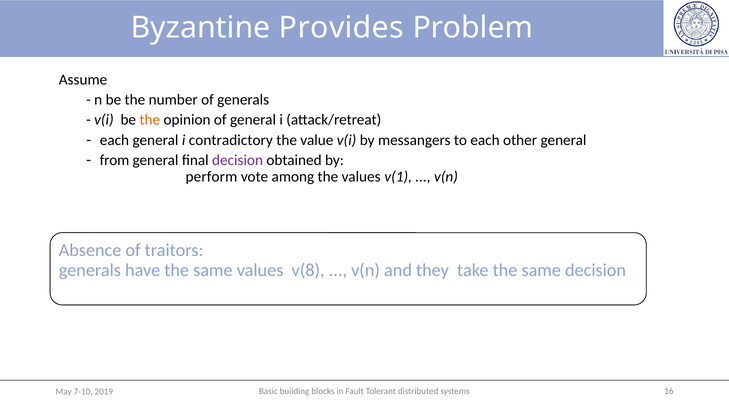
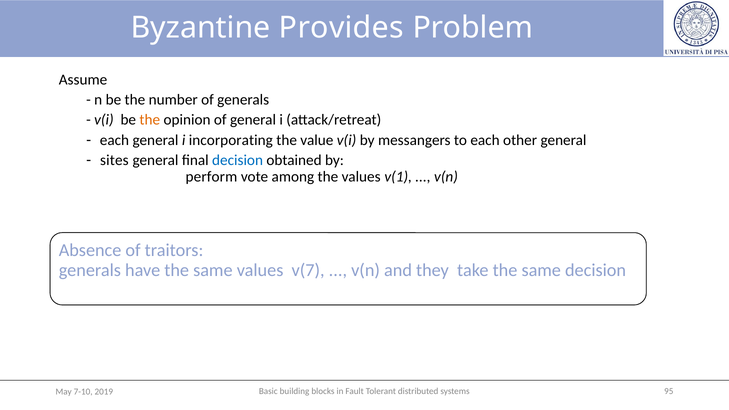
contradictory: contradictory -> incorporating
from: from -> sites
decision at (238, 160) colour: purple -> blue
v(8: v(8 -> v(7
16: 16 -> 95
